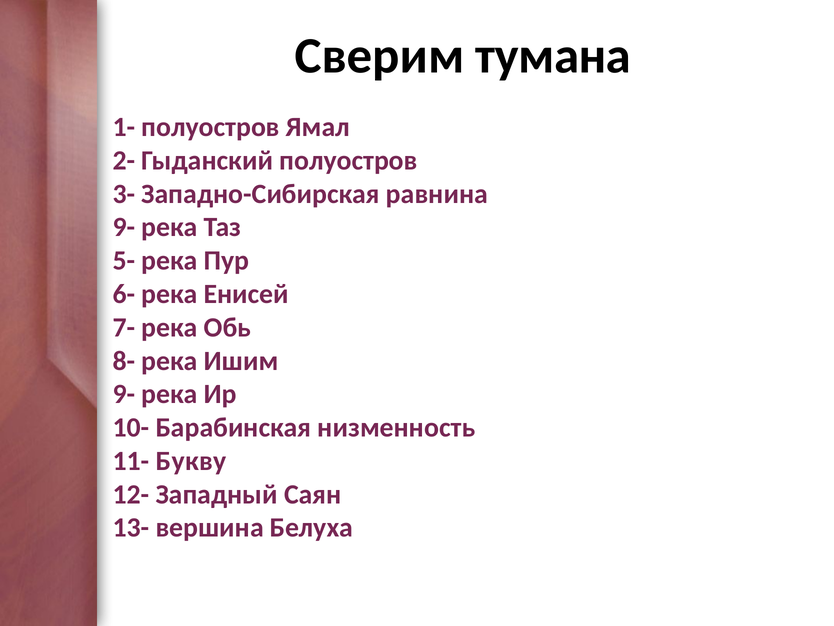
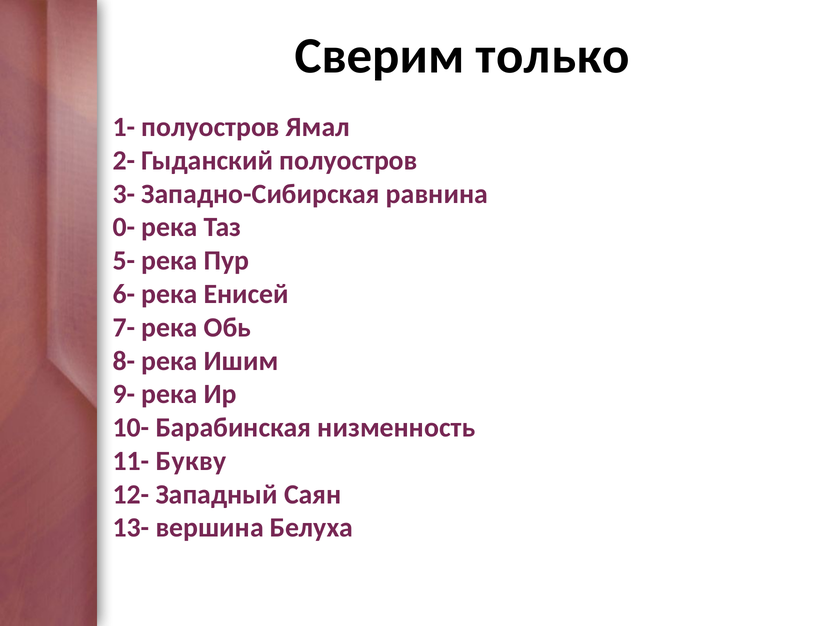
тумана: тумана -> только
9- at (124, 227): 9- -> 0-
